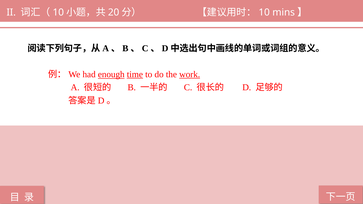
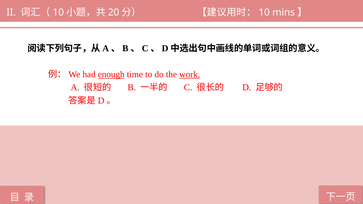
time underline: present -> none
